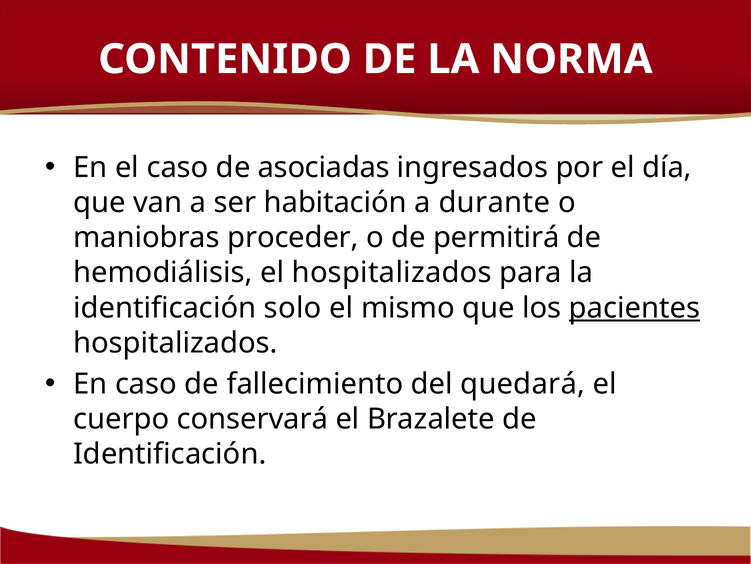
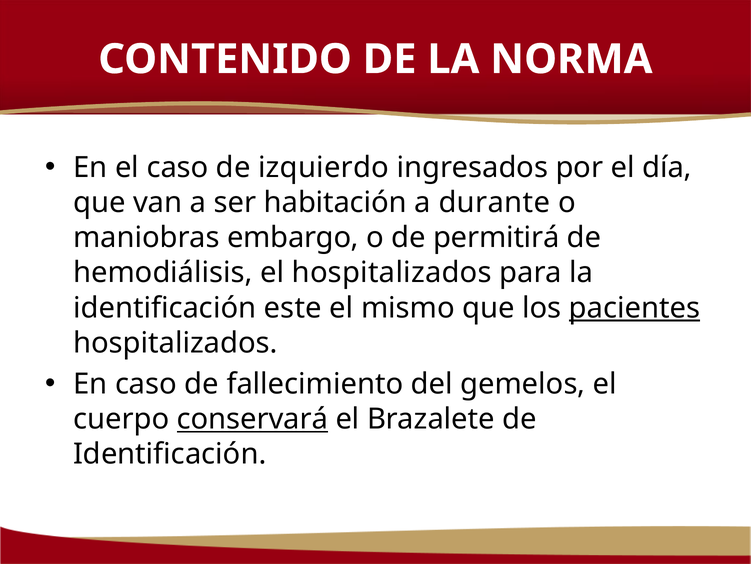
asociadas: asociadas -> izquierdo
proceder: proceder -> embargo
solo: solo -> este
quedará: quedará -> gemelos
conservará underline: none -> present
